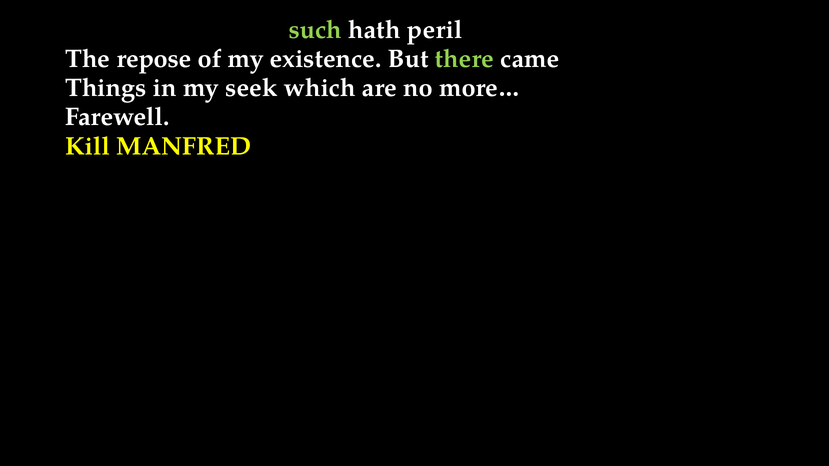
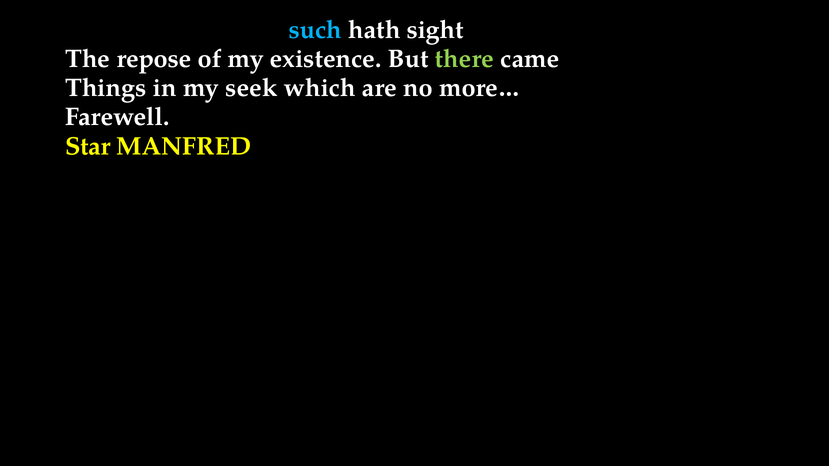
such colour: light green -> light blue
peril: peril -> sight
Kill: Kill -> Star
